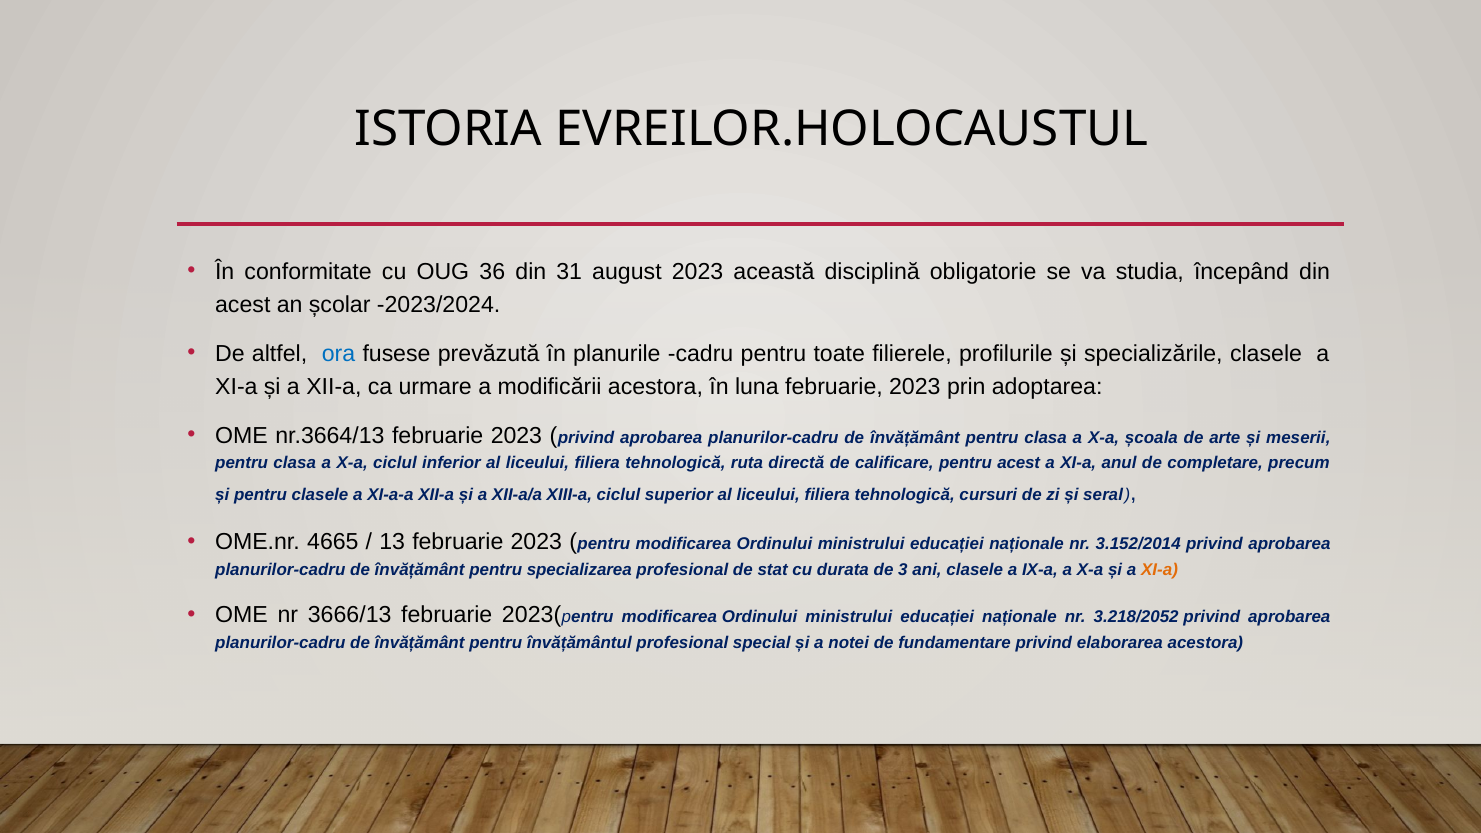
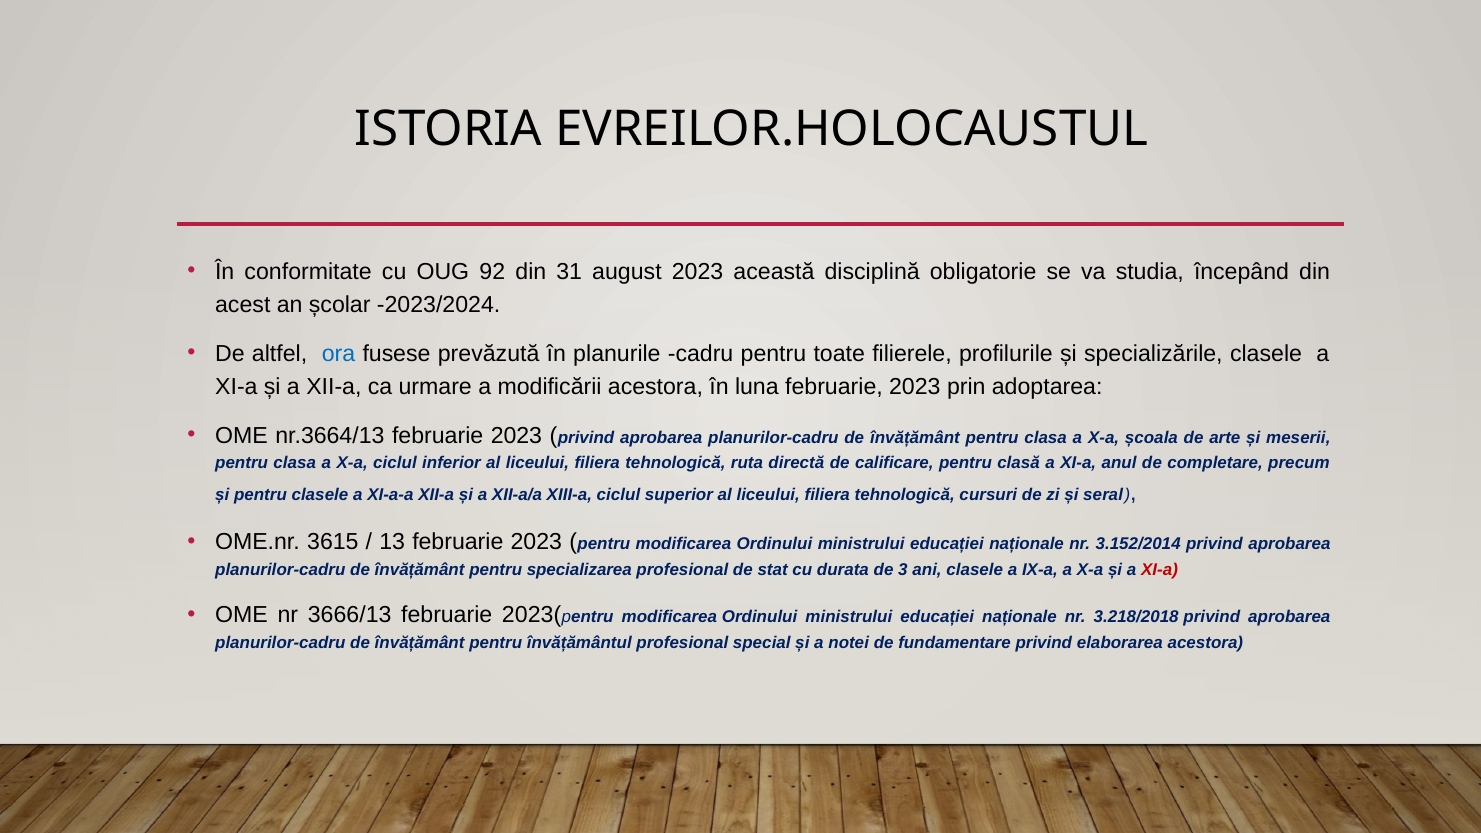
36: 36 -> 92
pentru acest: acest -> clasă
4665: 4665 -> 3615
XI-a at (1160, 570) colour: orange -> red
3.218/2052: 3.218/2052 -> 3.218/2018
